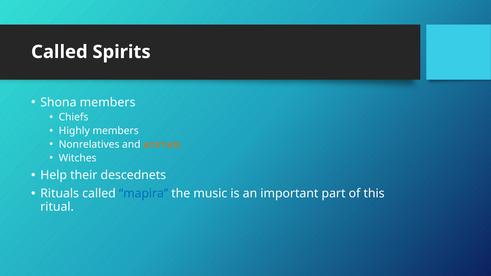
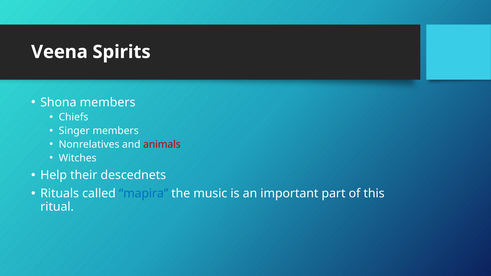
Called at (59, 52): Called -> Veena
Highly: Highly -> Singer
animals colour: orange -> red
